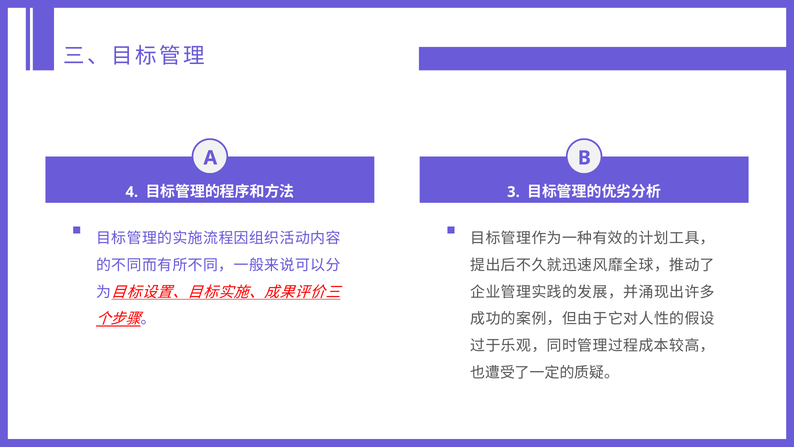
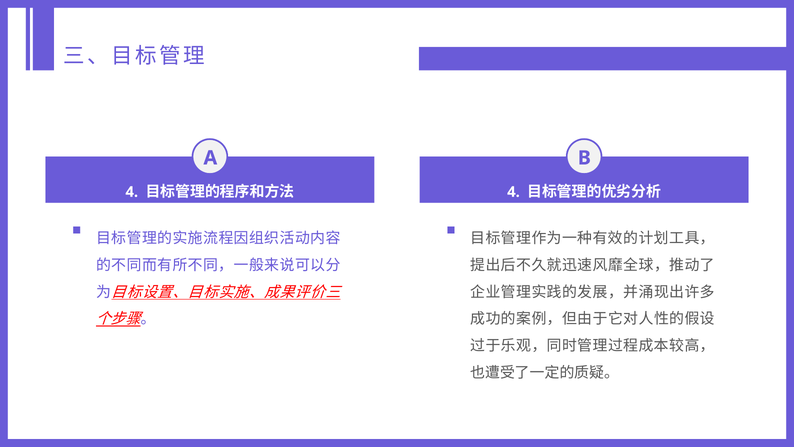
3 at (513, 192): 3 -> 4
